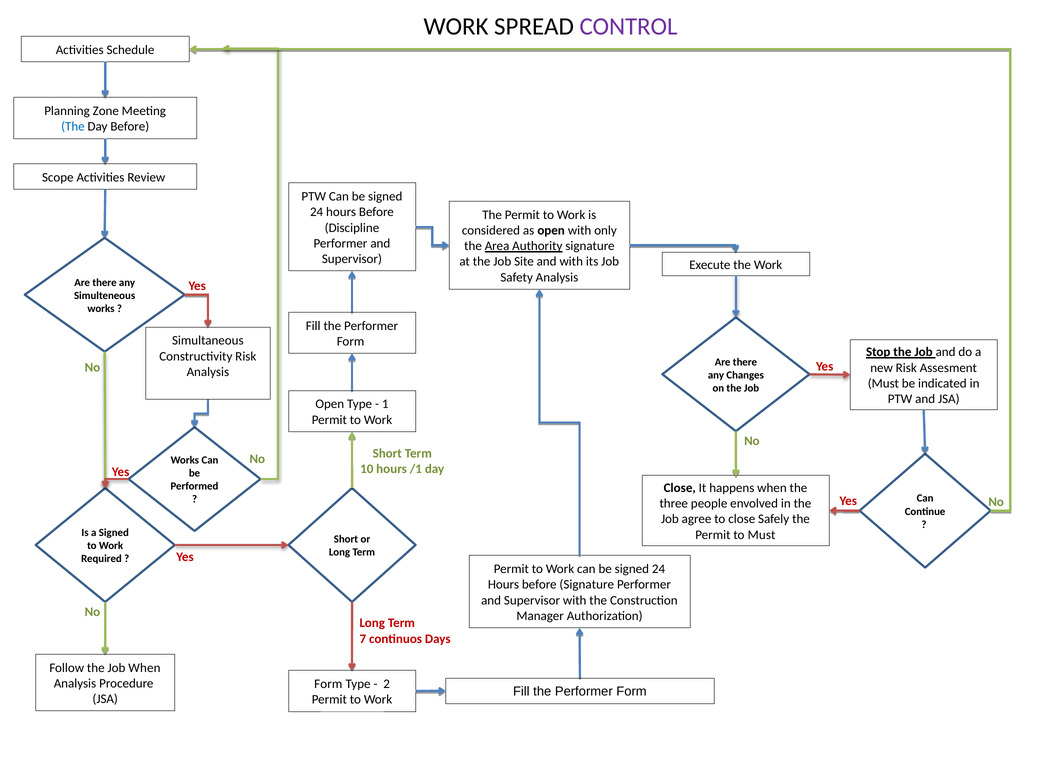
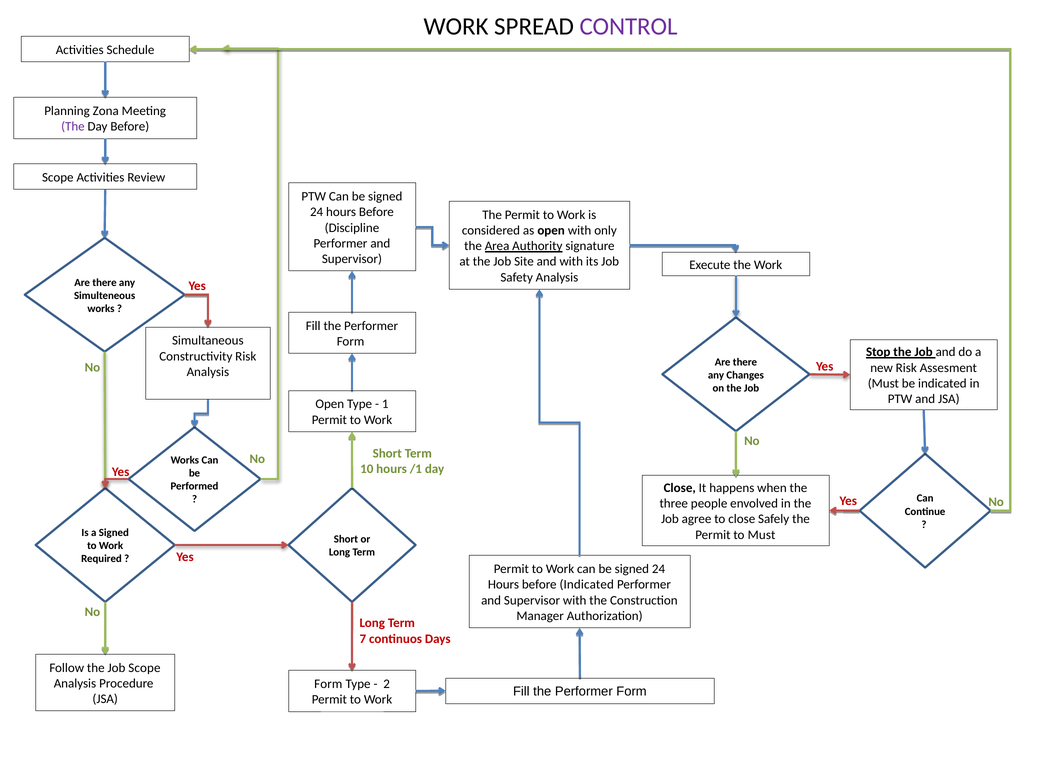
Zone: Zone -> Zona
The at (73, 127) colour: blue -> purple
before Signature: Signature -> Indicated
Job When: When -> Scope
